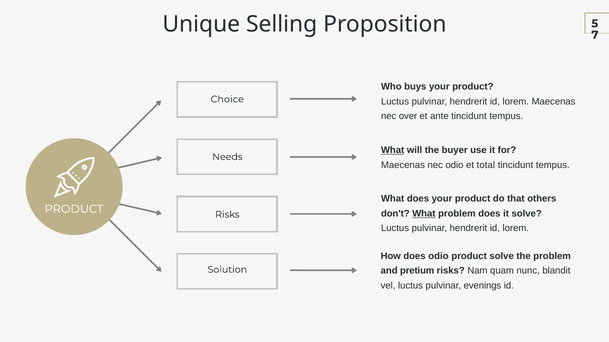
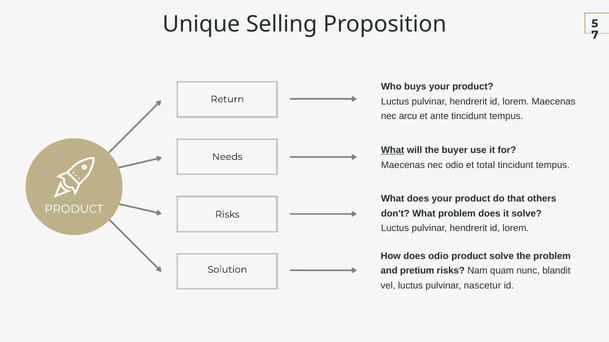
Choice: Choice -> Return
over: over -> arcu
What at (424, 214) underline: present -> none
evenings: evenings -> nascetur
